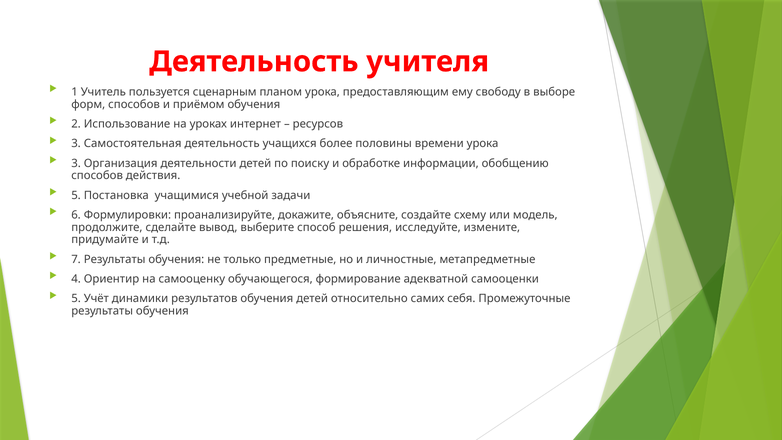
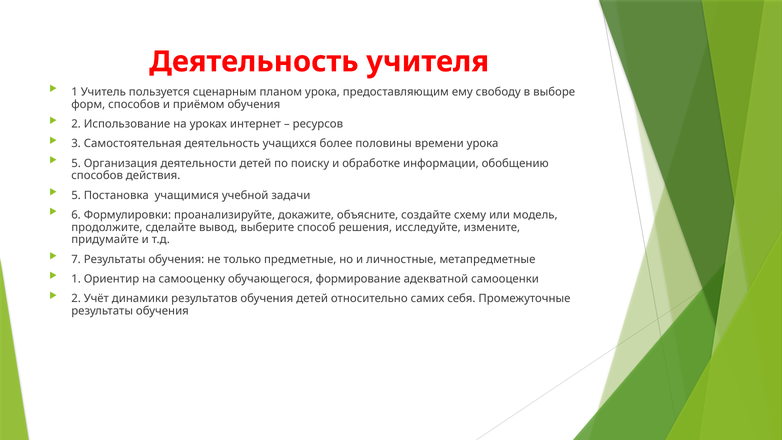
3 at (76, 163): 3 -> 5
4 at (76, 279): 4 -> 1
5 at (76, 299): 5 -> 2
